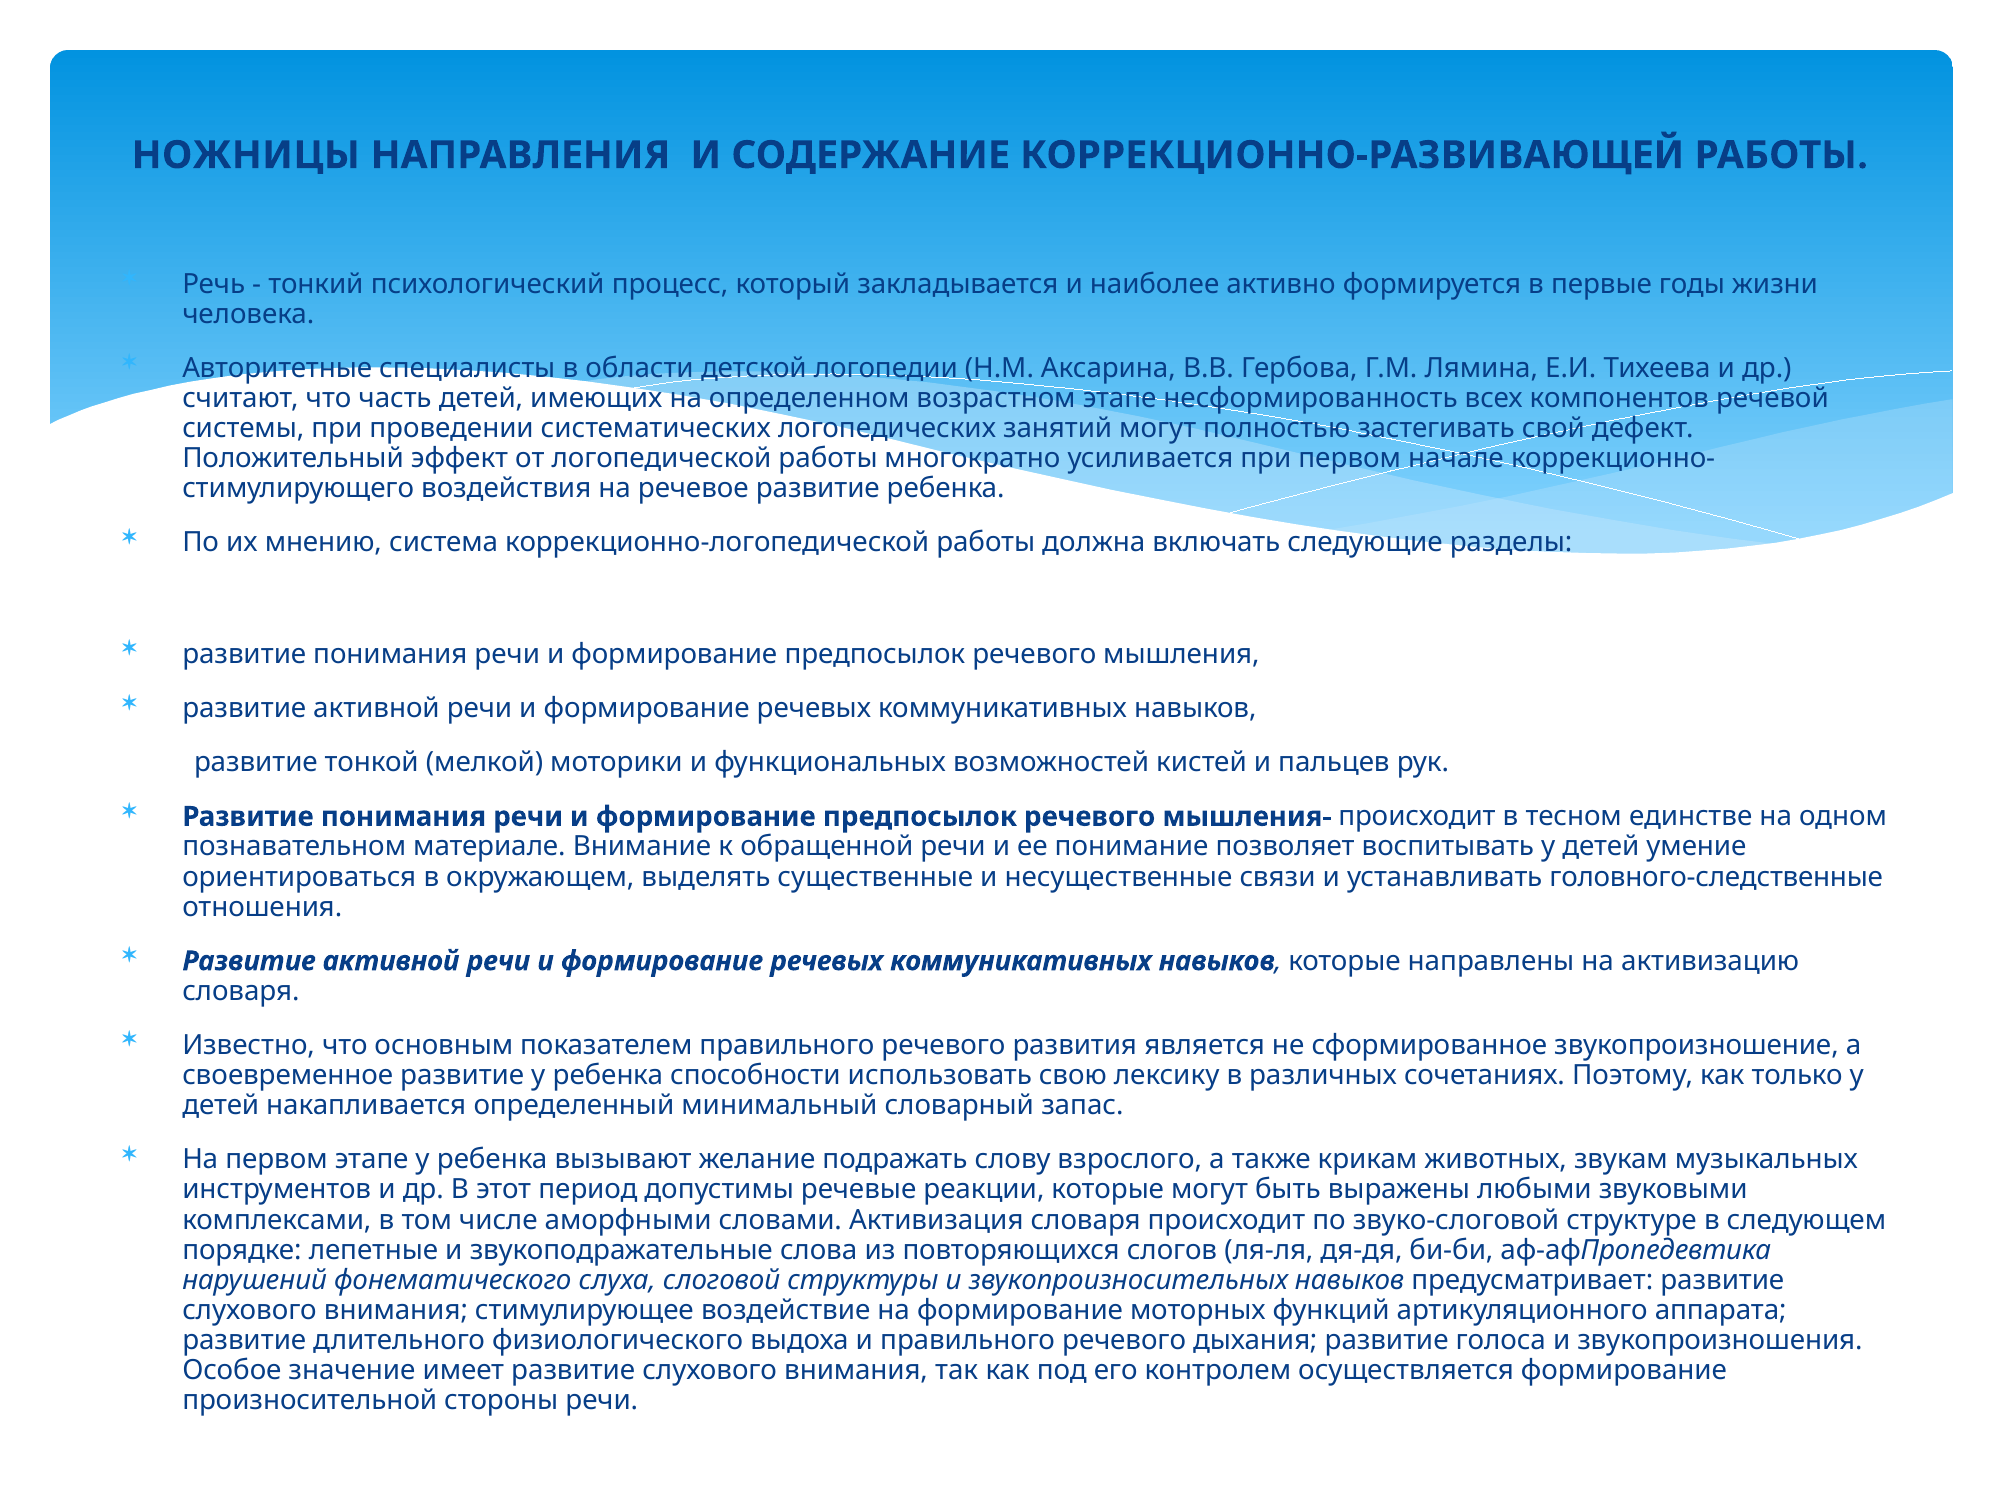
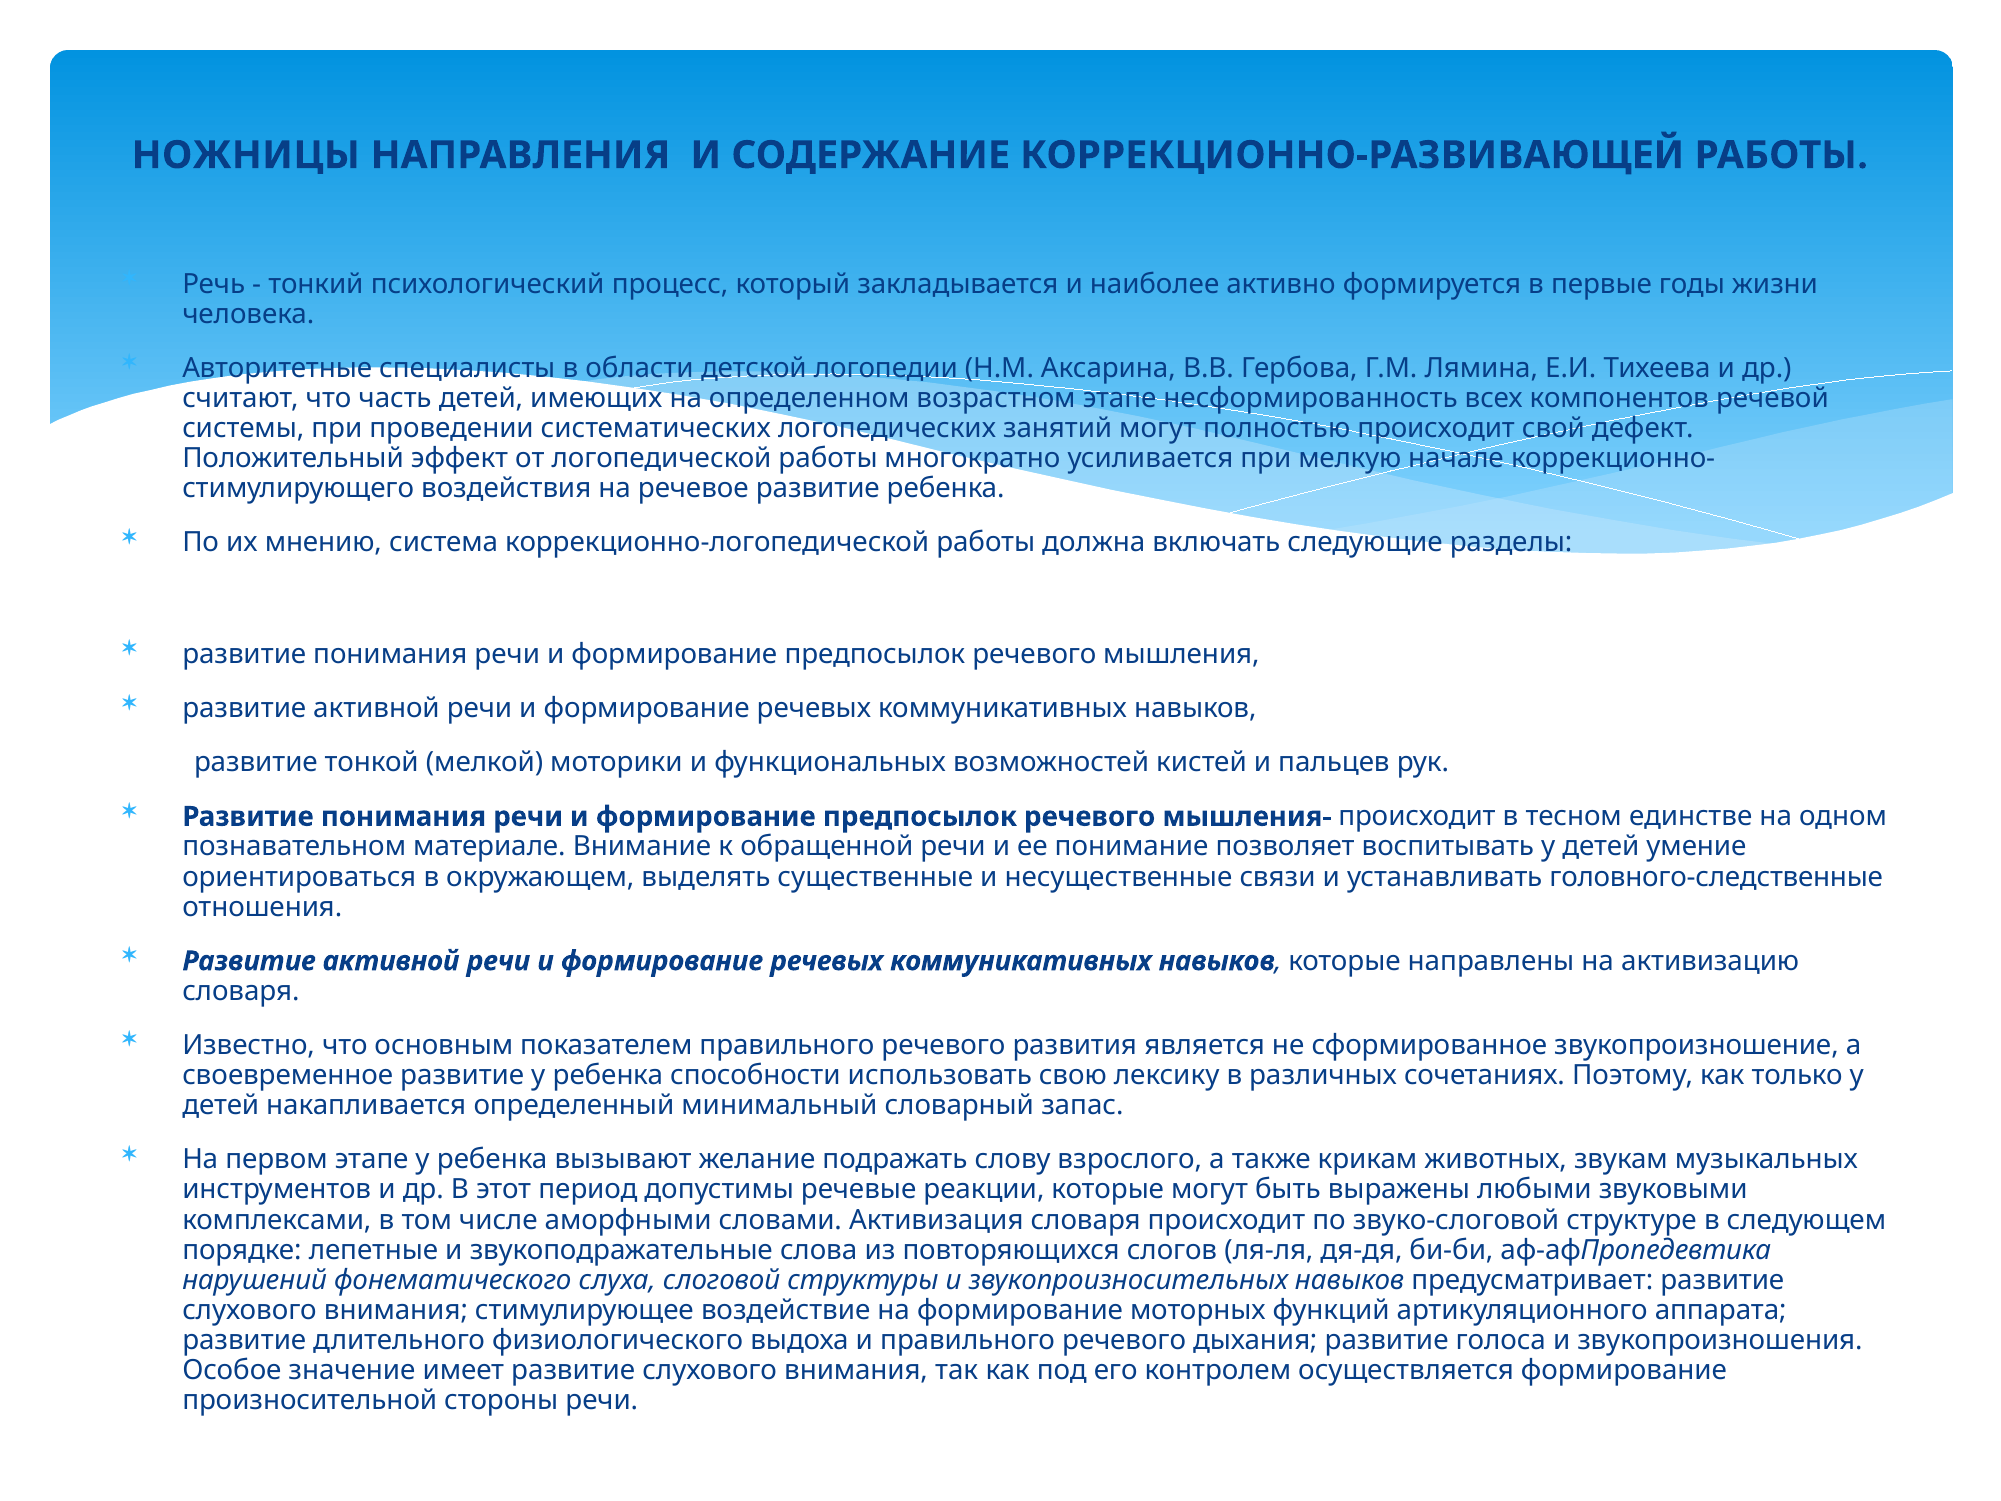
полностью застегивать: застегивать -> происходит
при первом: первом -> мелкую
